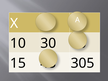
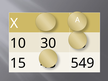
305: 305 -> 549
